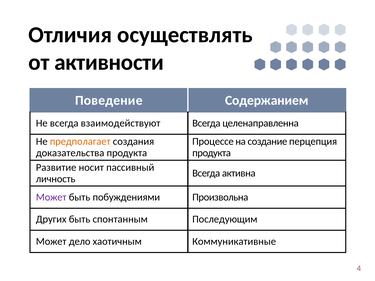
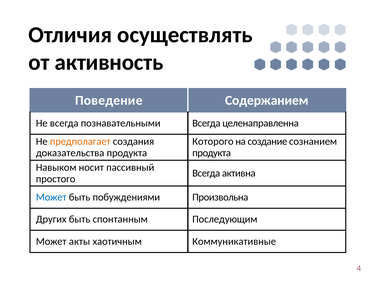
активности: активности -> активность
взаимодействуют: взаимодействуют -> познавательными
Процессе: Процессе -> Которого
перцепция: перцепция -> сознанием
Развитие: Развитие -> Навыком
личность: личность -> простого
Может at (51, 197) colour: purple -> blue
дело: дело -> акты
